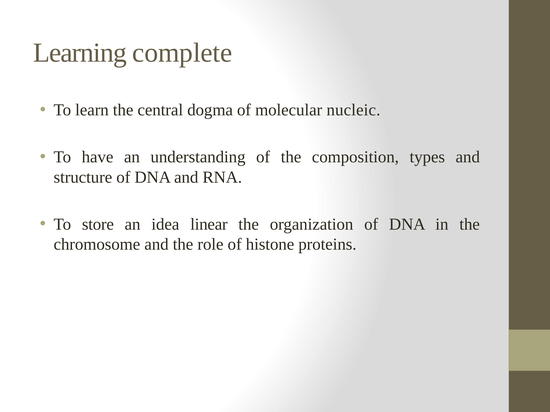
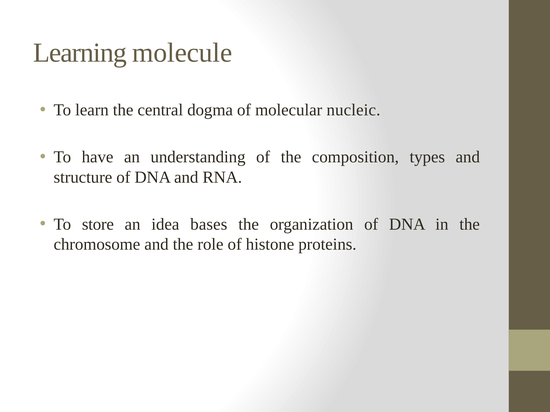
complete: complete -> molecule
linear: linear -> bases
